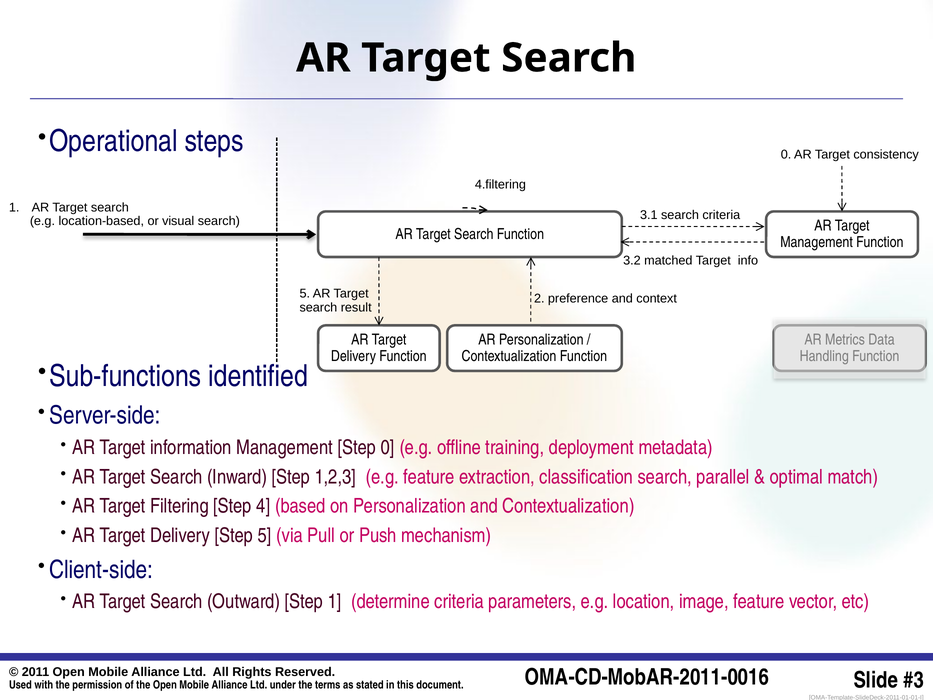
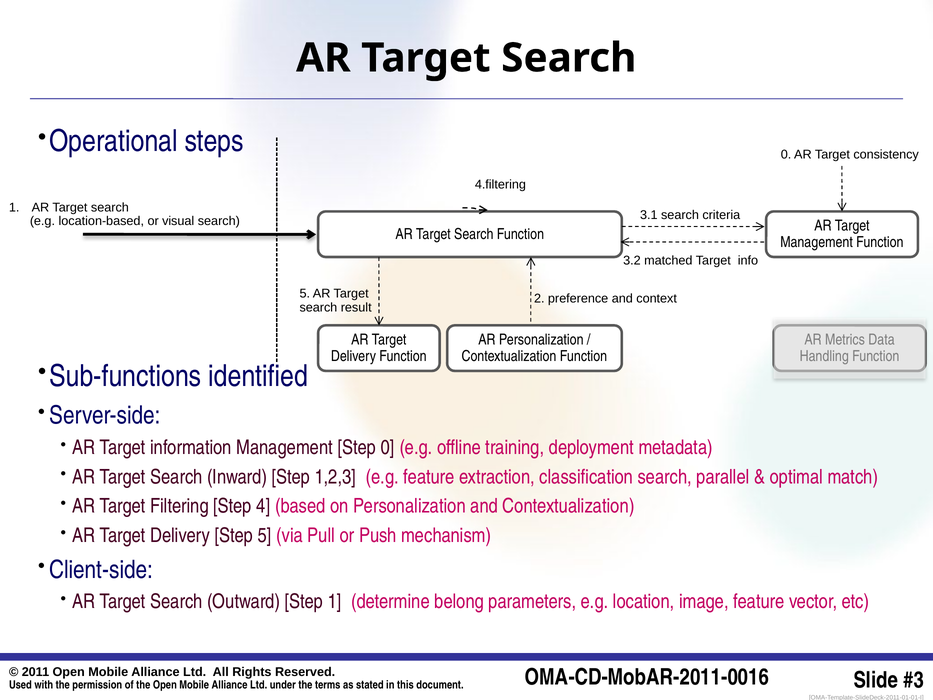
determine criteria: criteria -> belong
